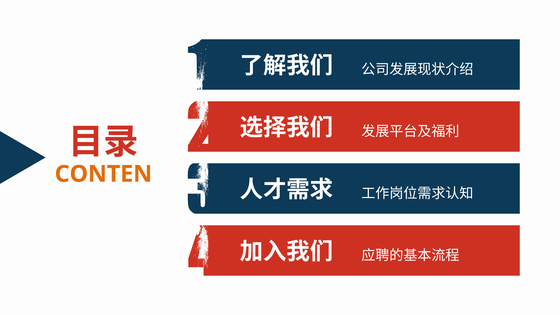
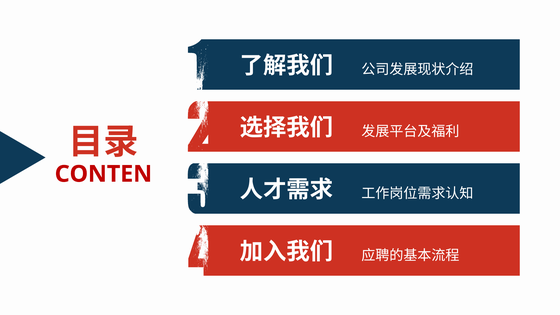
CONTEN colour: orange -> red
